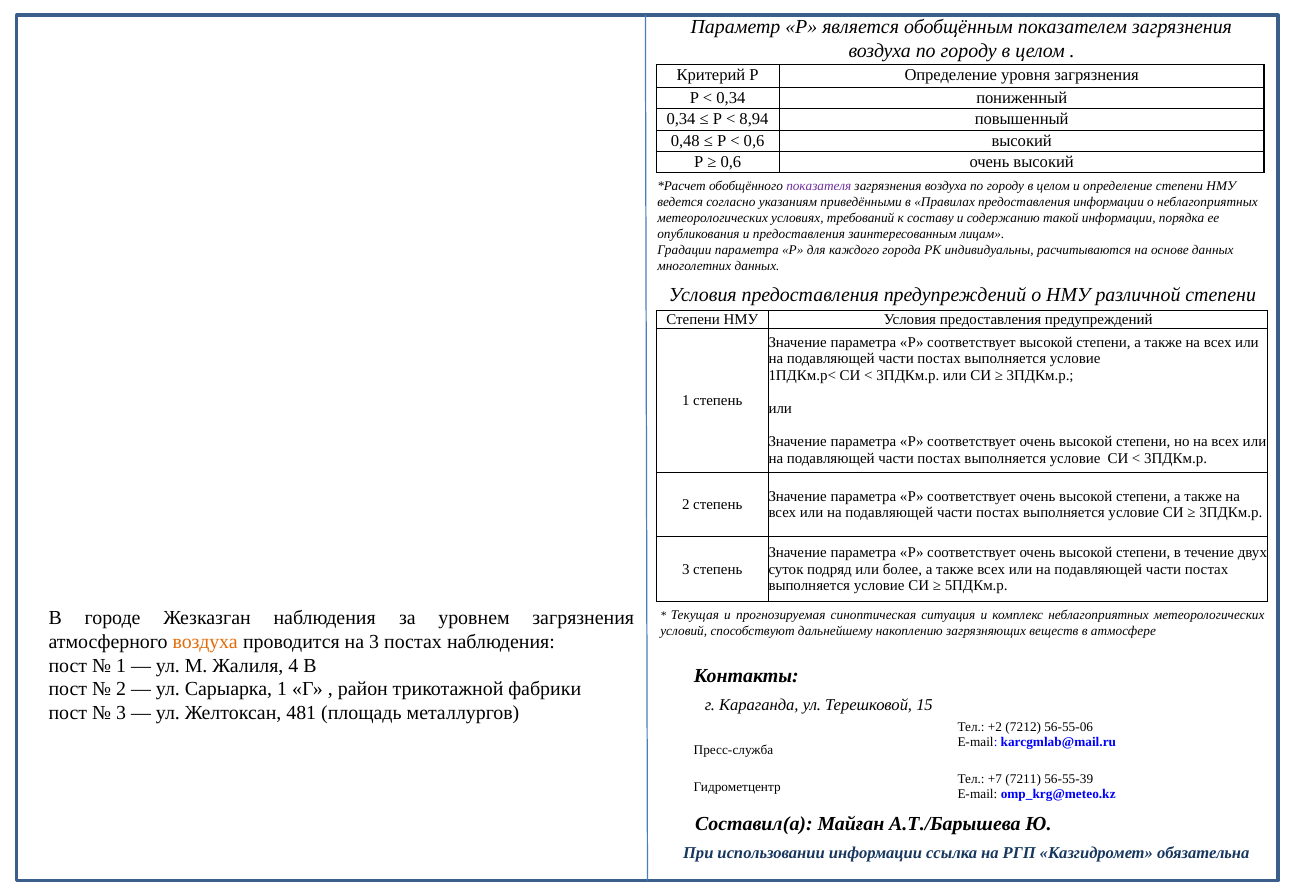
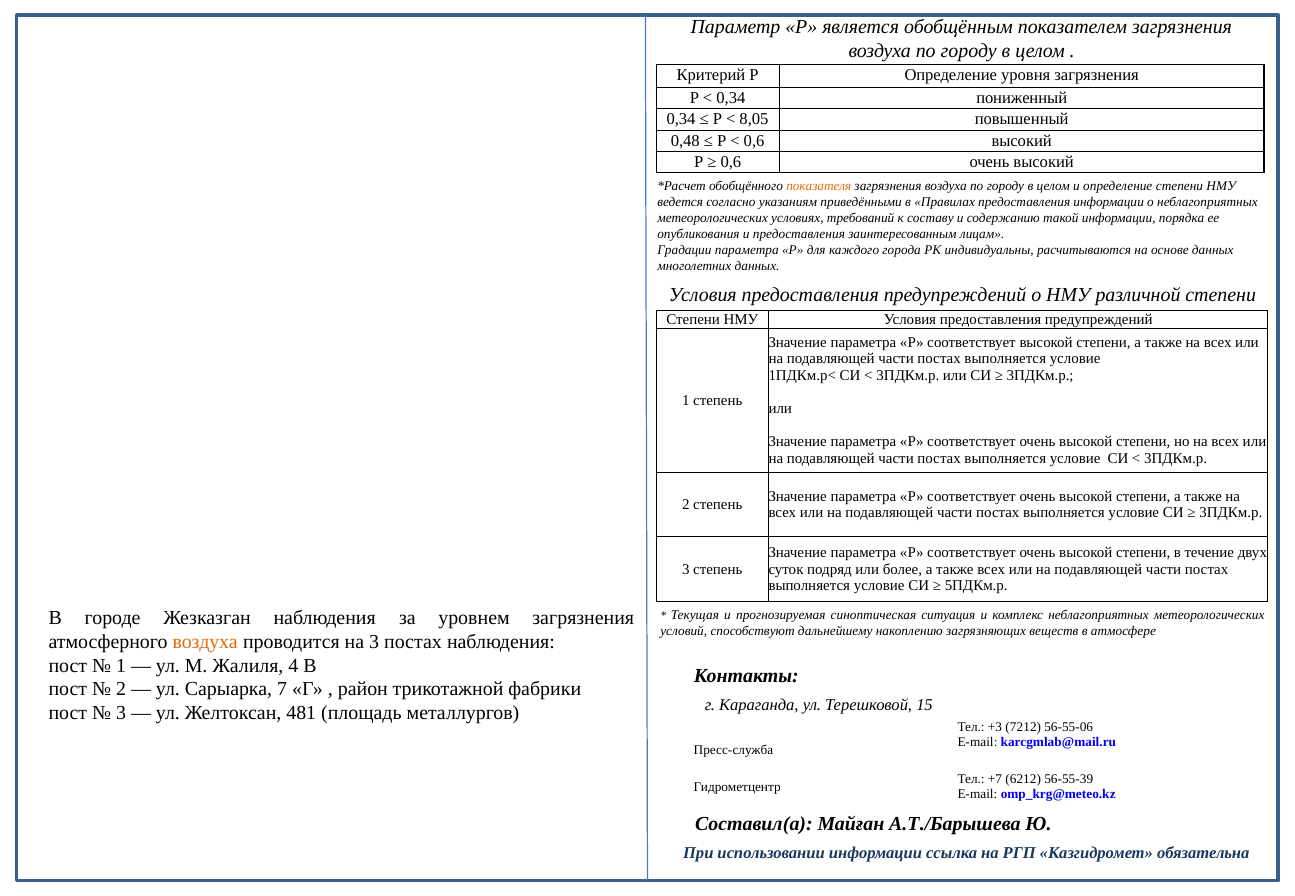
8,94: 8,94 -> 8,05
показателя colour: purple -> orange
Сарыарка 1: 1 -> 7
+2: +2 -> +3
7211: 7211 -> 6212
